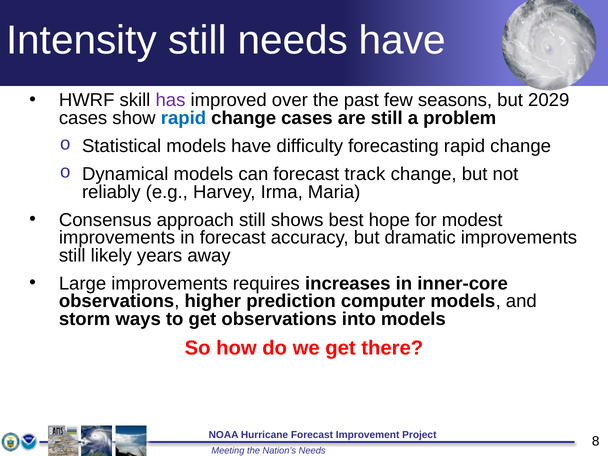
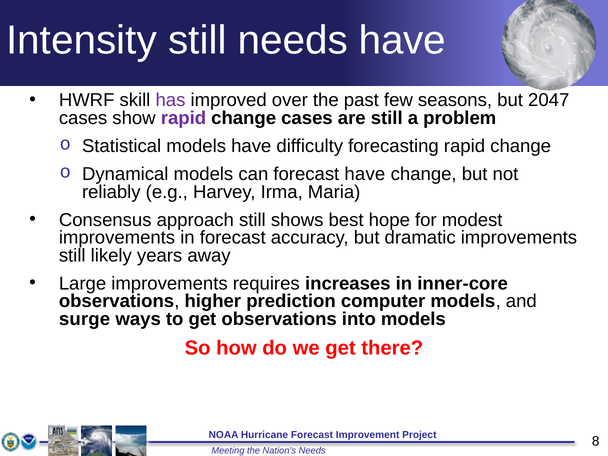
2029: 2029 -> 2047
rapid at (183, 118) colour: blue -> purple
forecast track: track -> have
storm: storm -> surge
